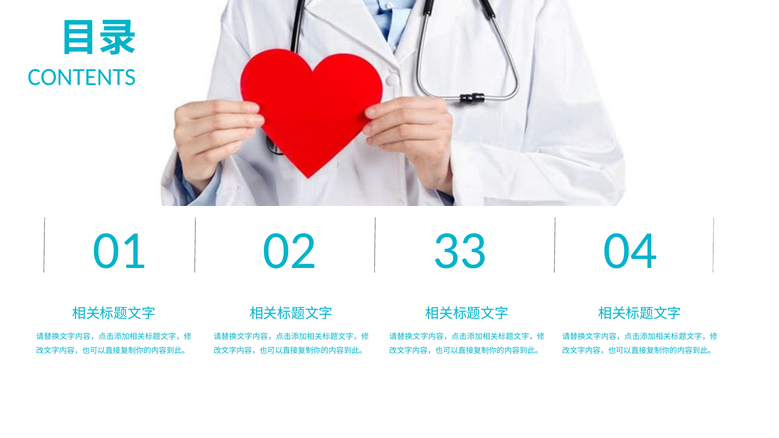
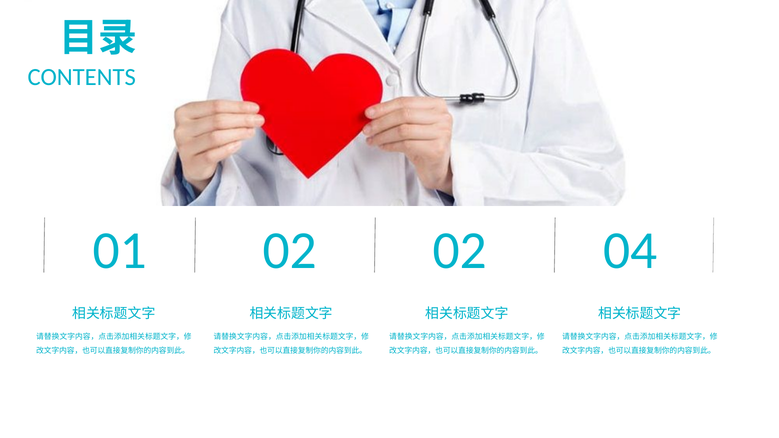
02 33: 33 -> 02
